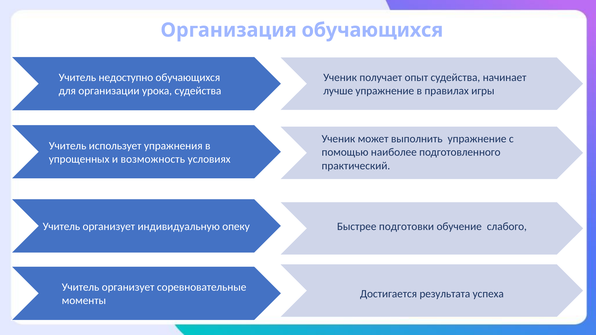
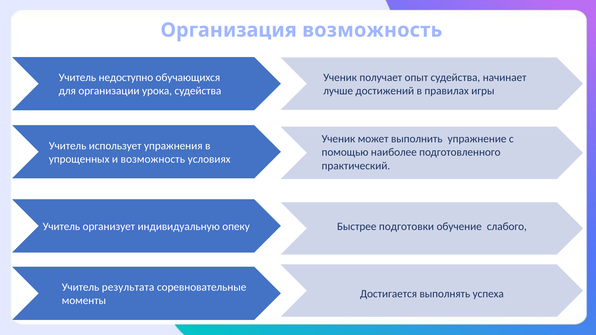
Организация обучающихся: обучающихся -> возможность
лучше упражнение: упражнение -> достижений
организует at (128, 287): организует -> результата
результата: результата -> выполнять
